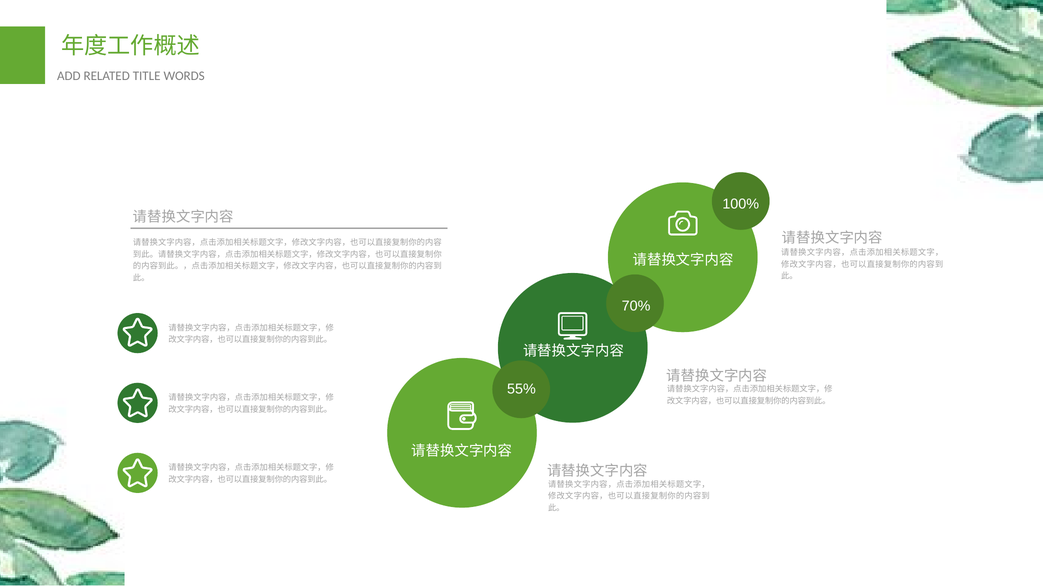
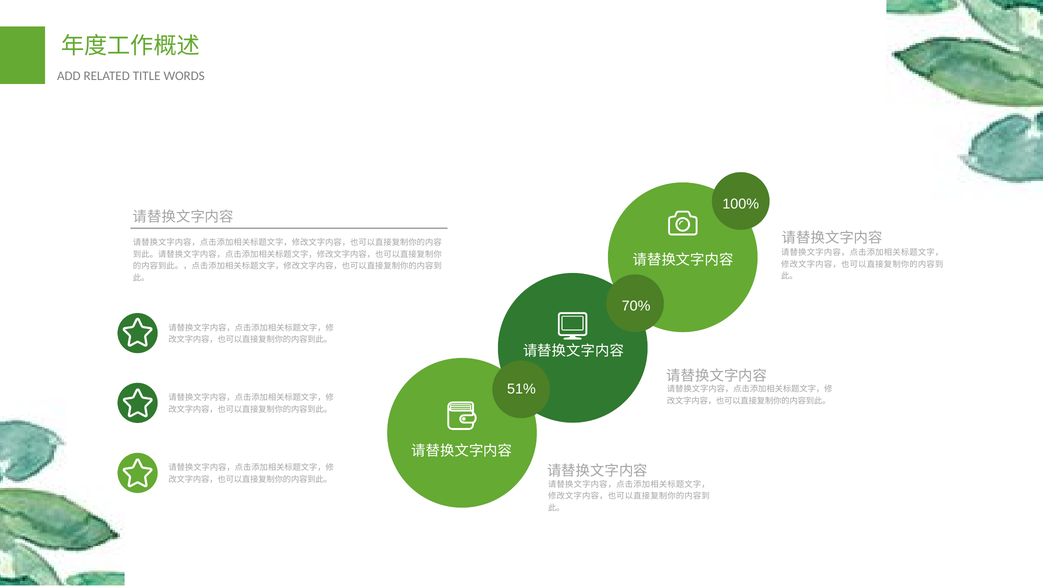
55%: 55% -> 51%
